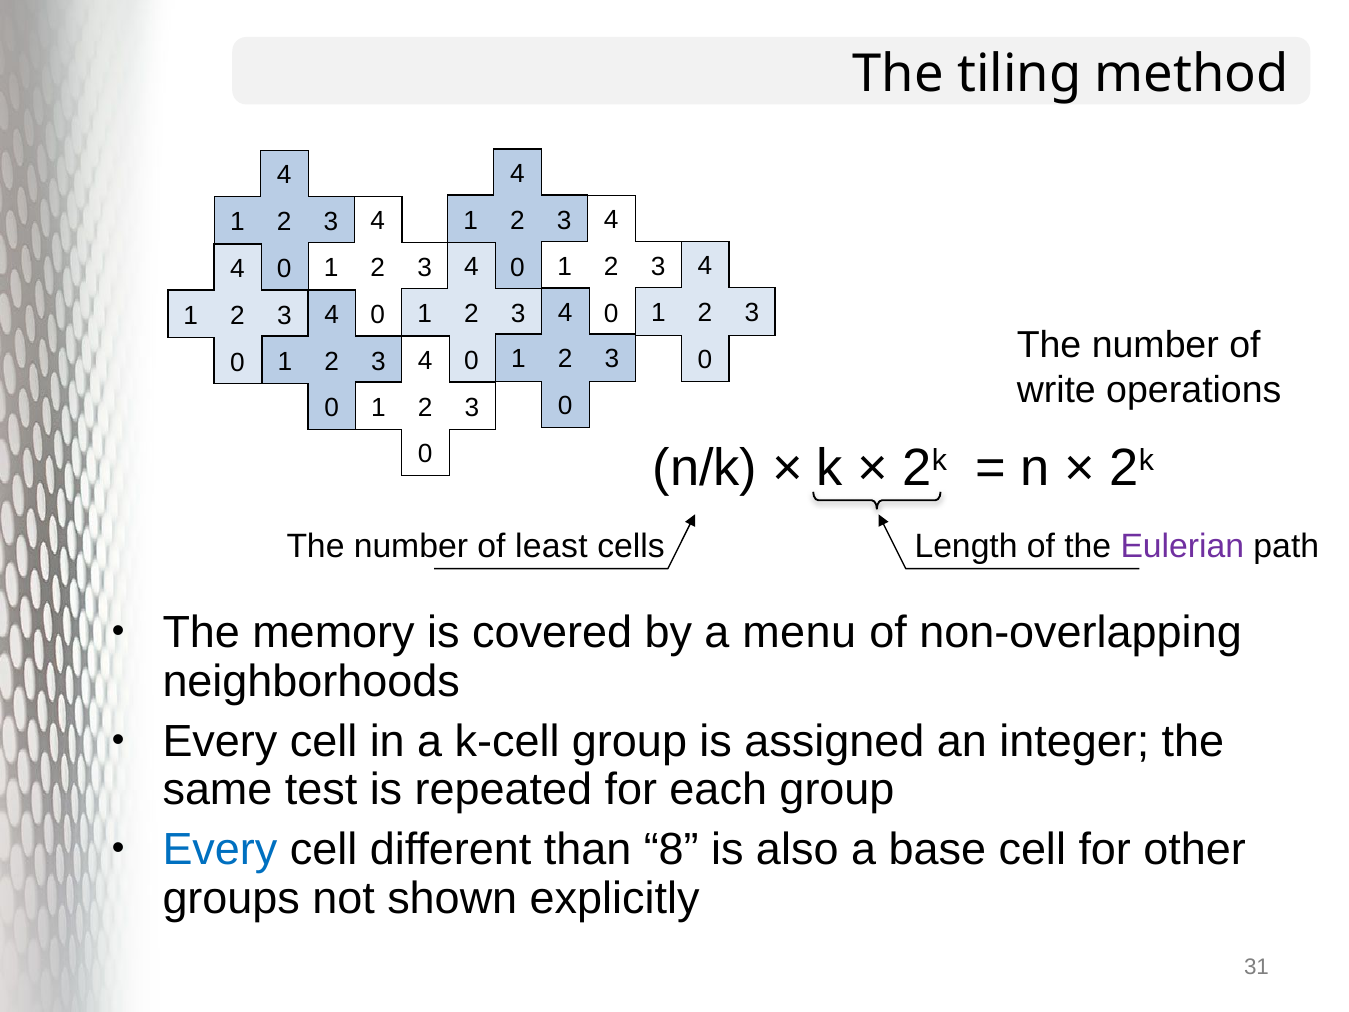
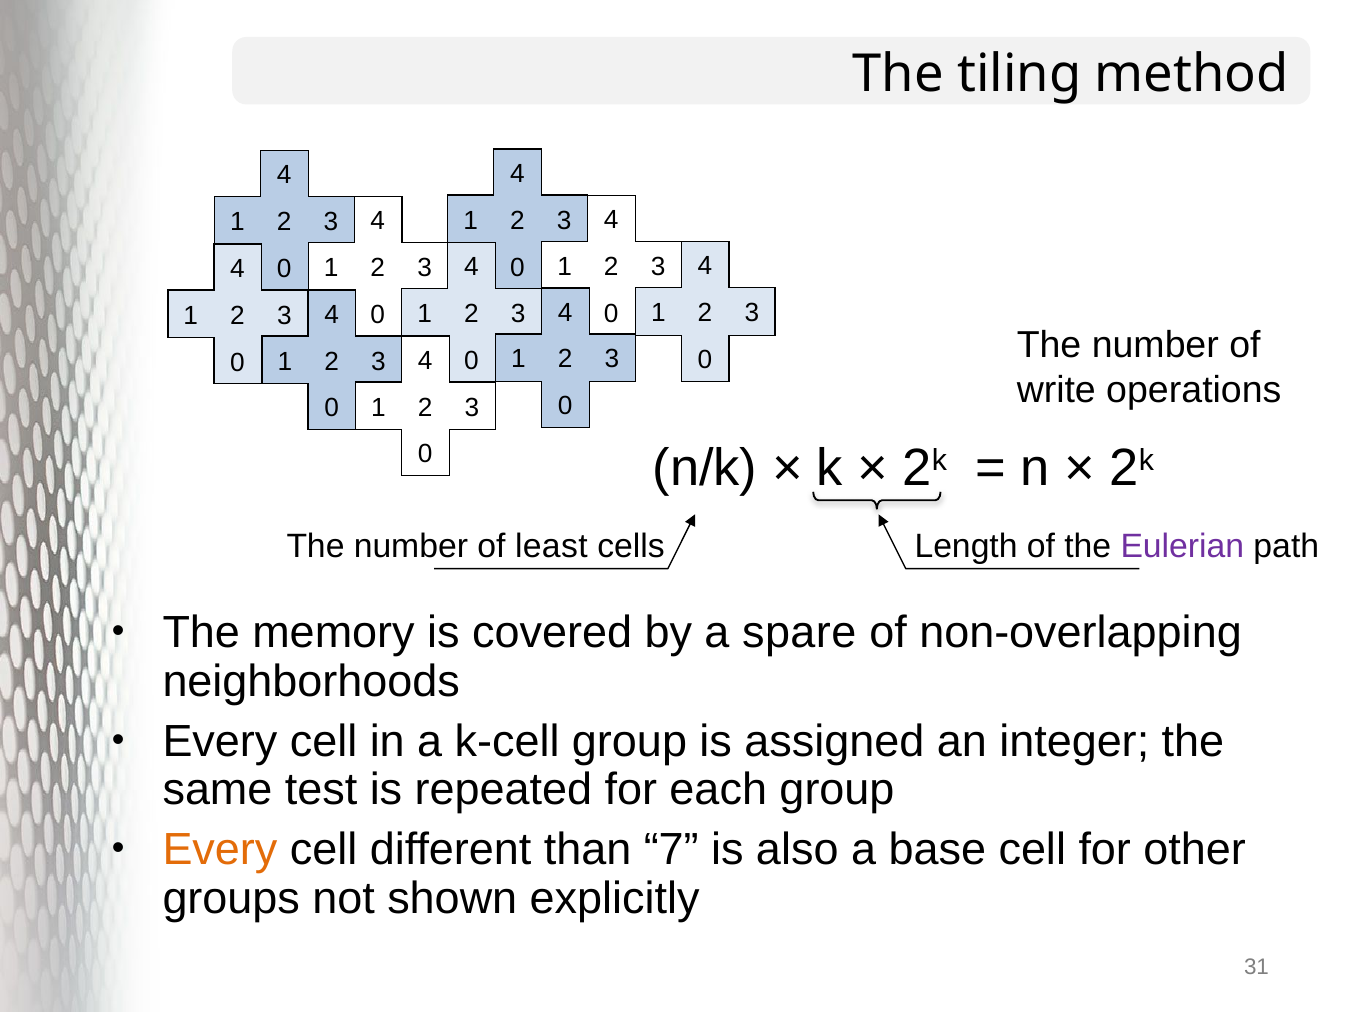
menu: menu -> spare
Every at (220, 849) colour: blue -> orange
8: 8 -> 7
